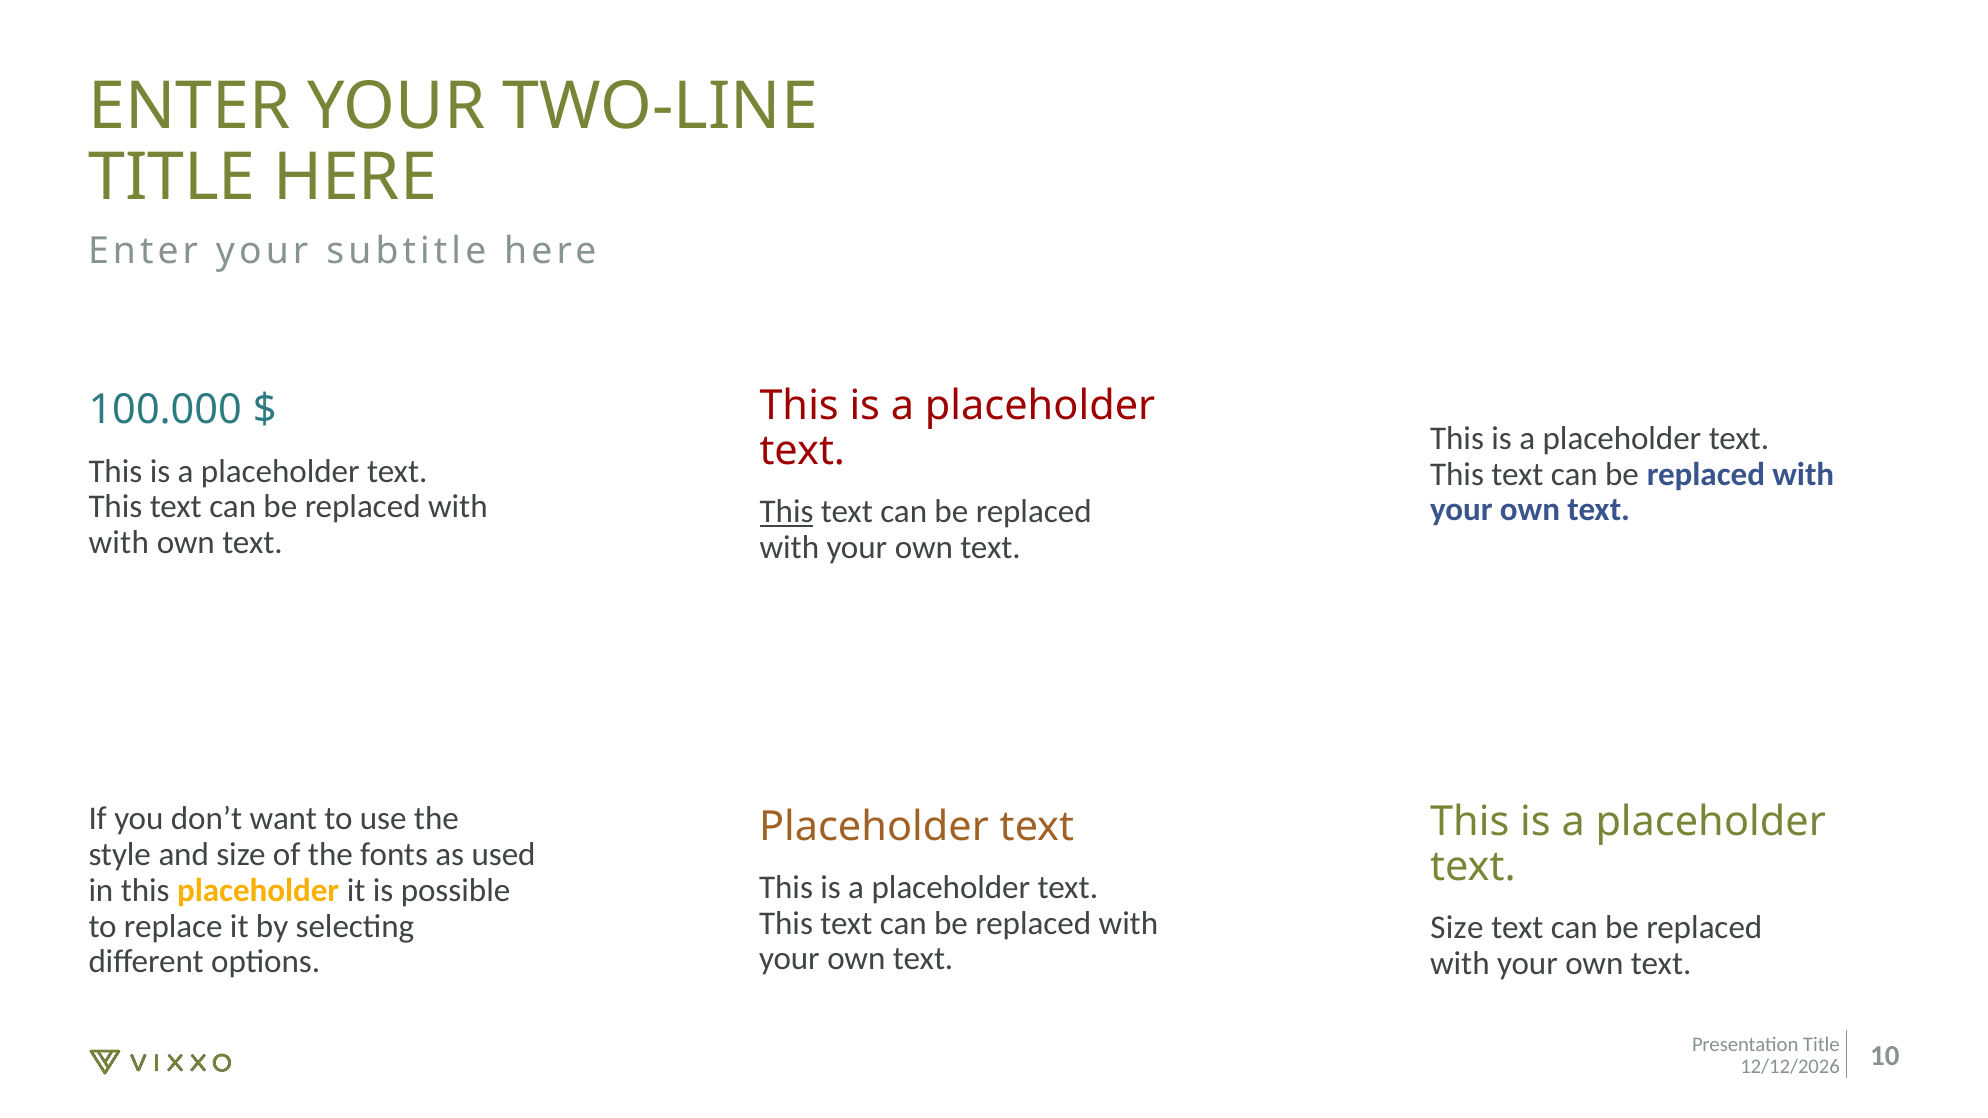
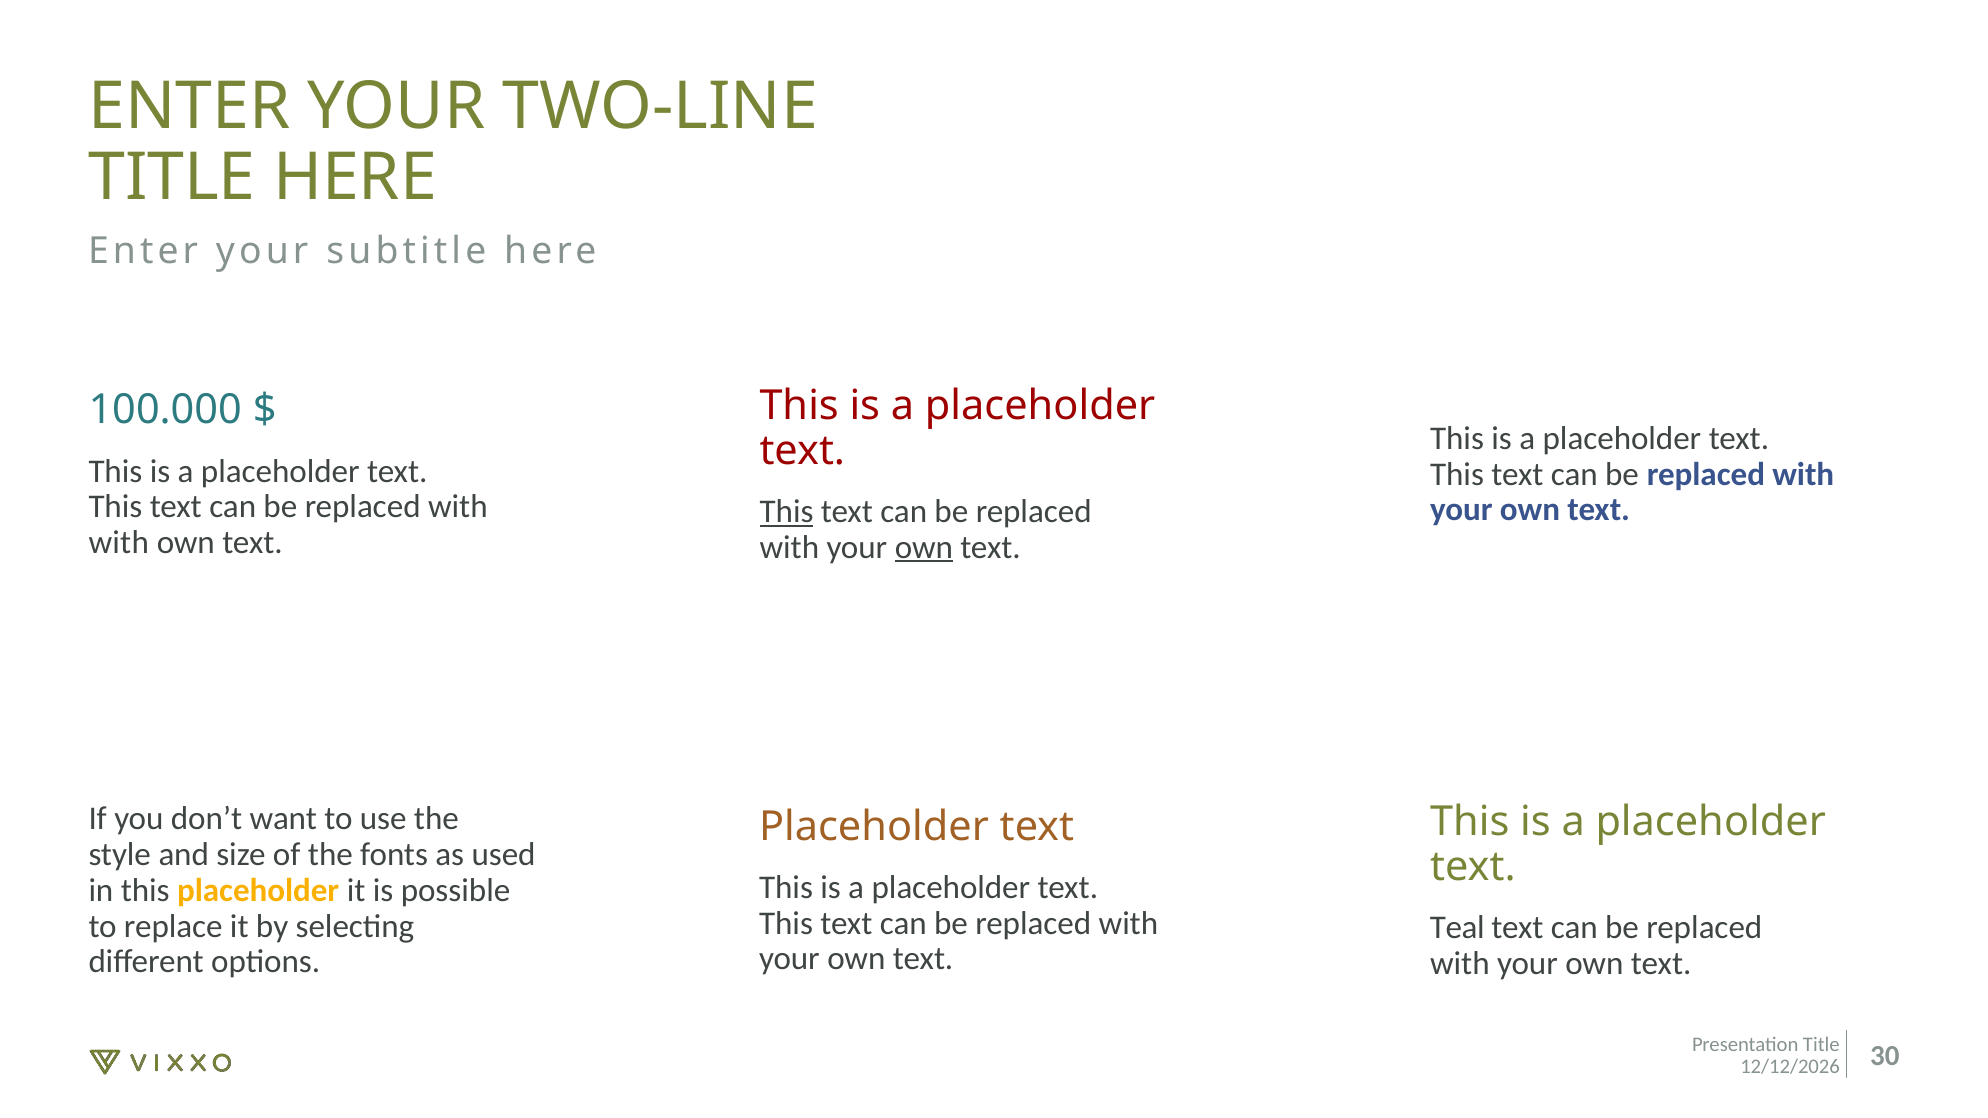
own at (924, 547) underline: none -> present
Size at (1457, 928): Size -> Teal
10: 10 -> 30
